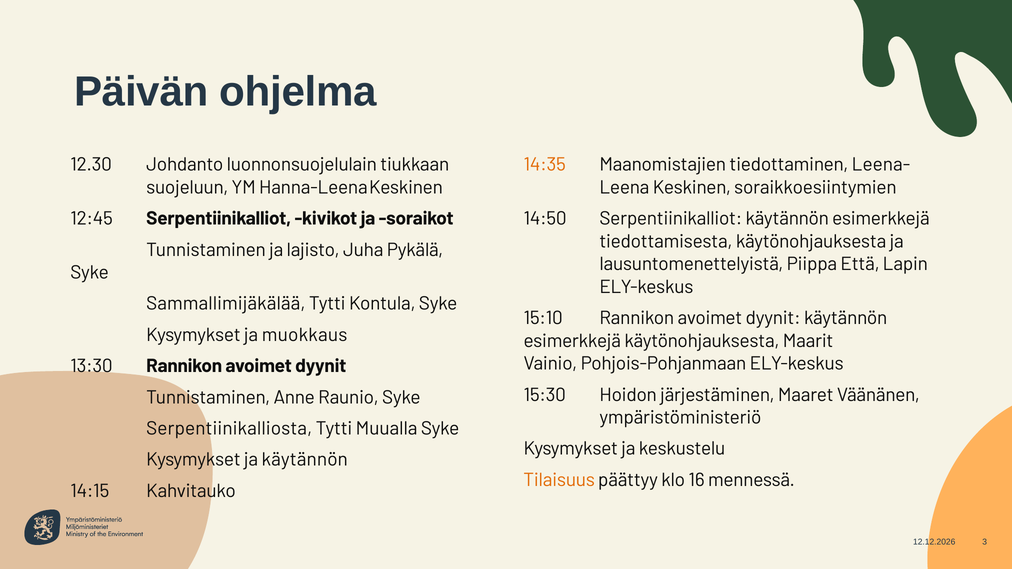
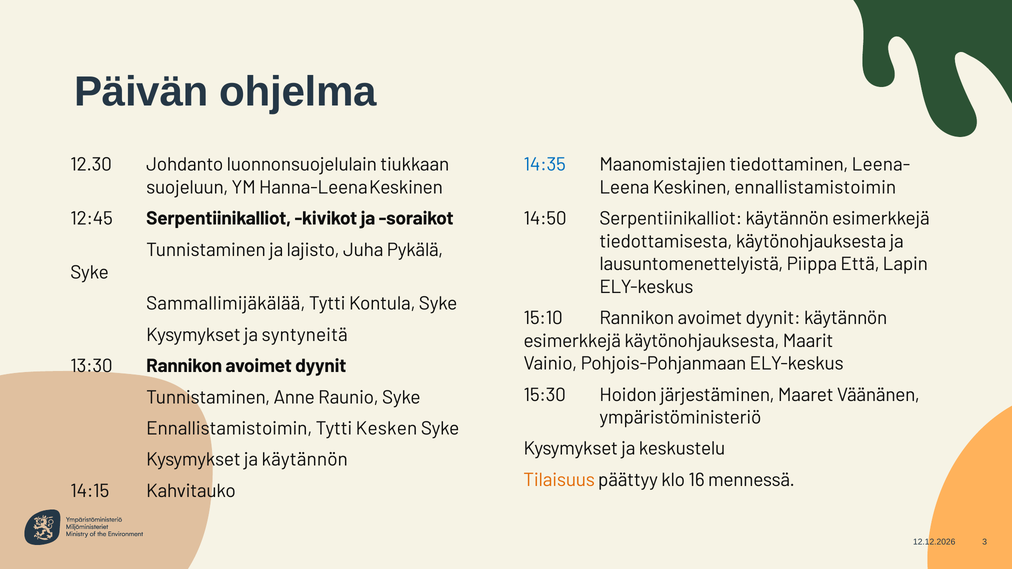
14:35 colour: orange -> blue
Keskinen soraikkoesiintymien: soraikkoesiintymien -> ennallistamistoimin
muokkaus: muokkaus -> syntyneitä
Serpentiinikalliosta at (229, 429): Serpentiinikalliosta -> Ennallistamistoimin
Muualla: Muualla -> Kesken
